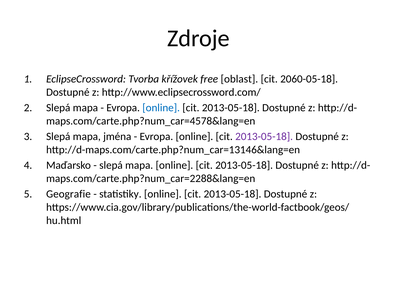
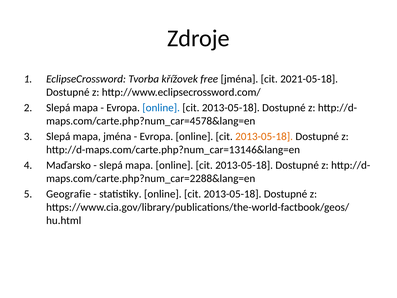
free oblast: oblast -> jména
2060-05-18: 2060-05-18 -> 2021-05-18
2013-05-18 at (264, 136) colour: purple -> orange
